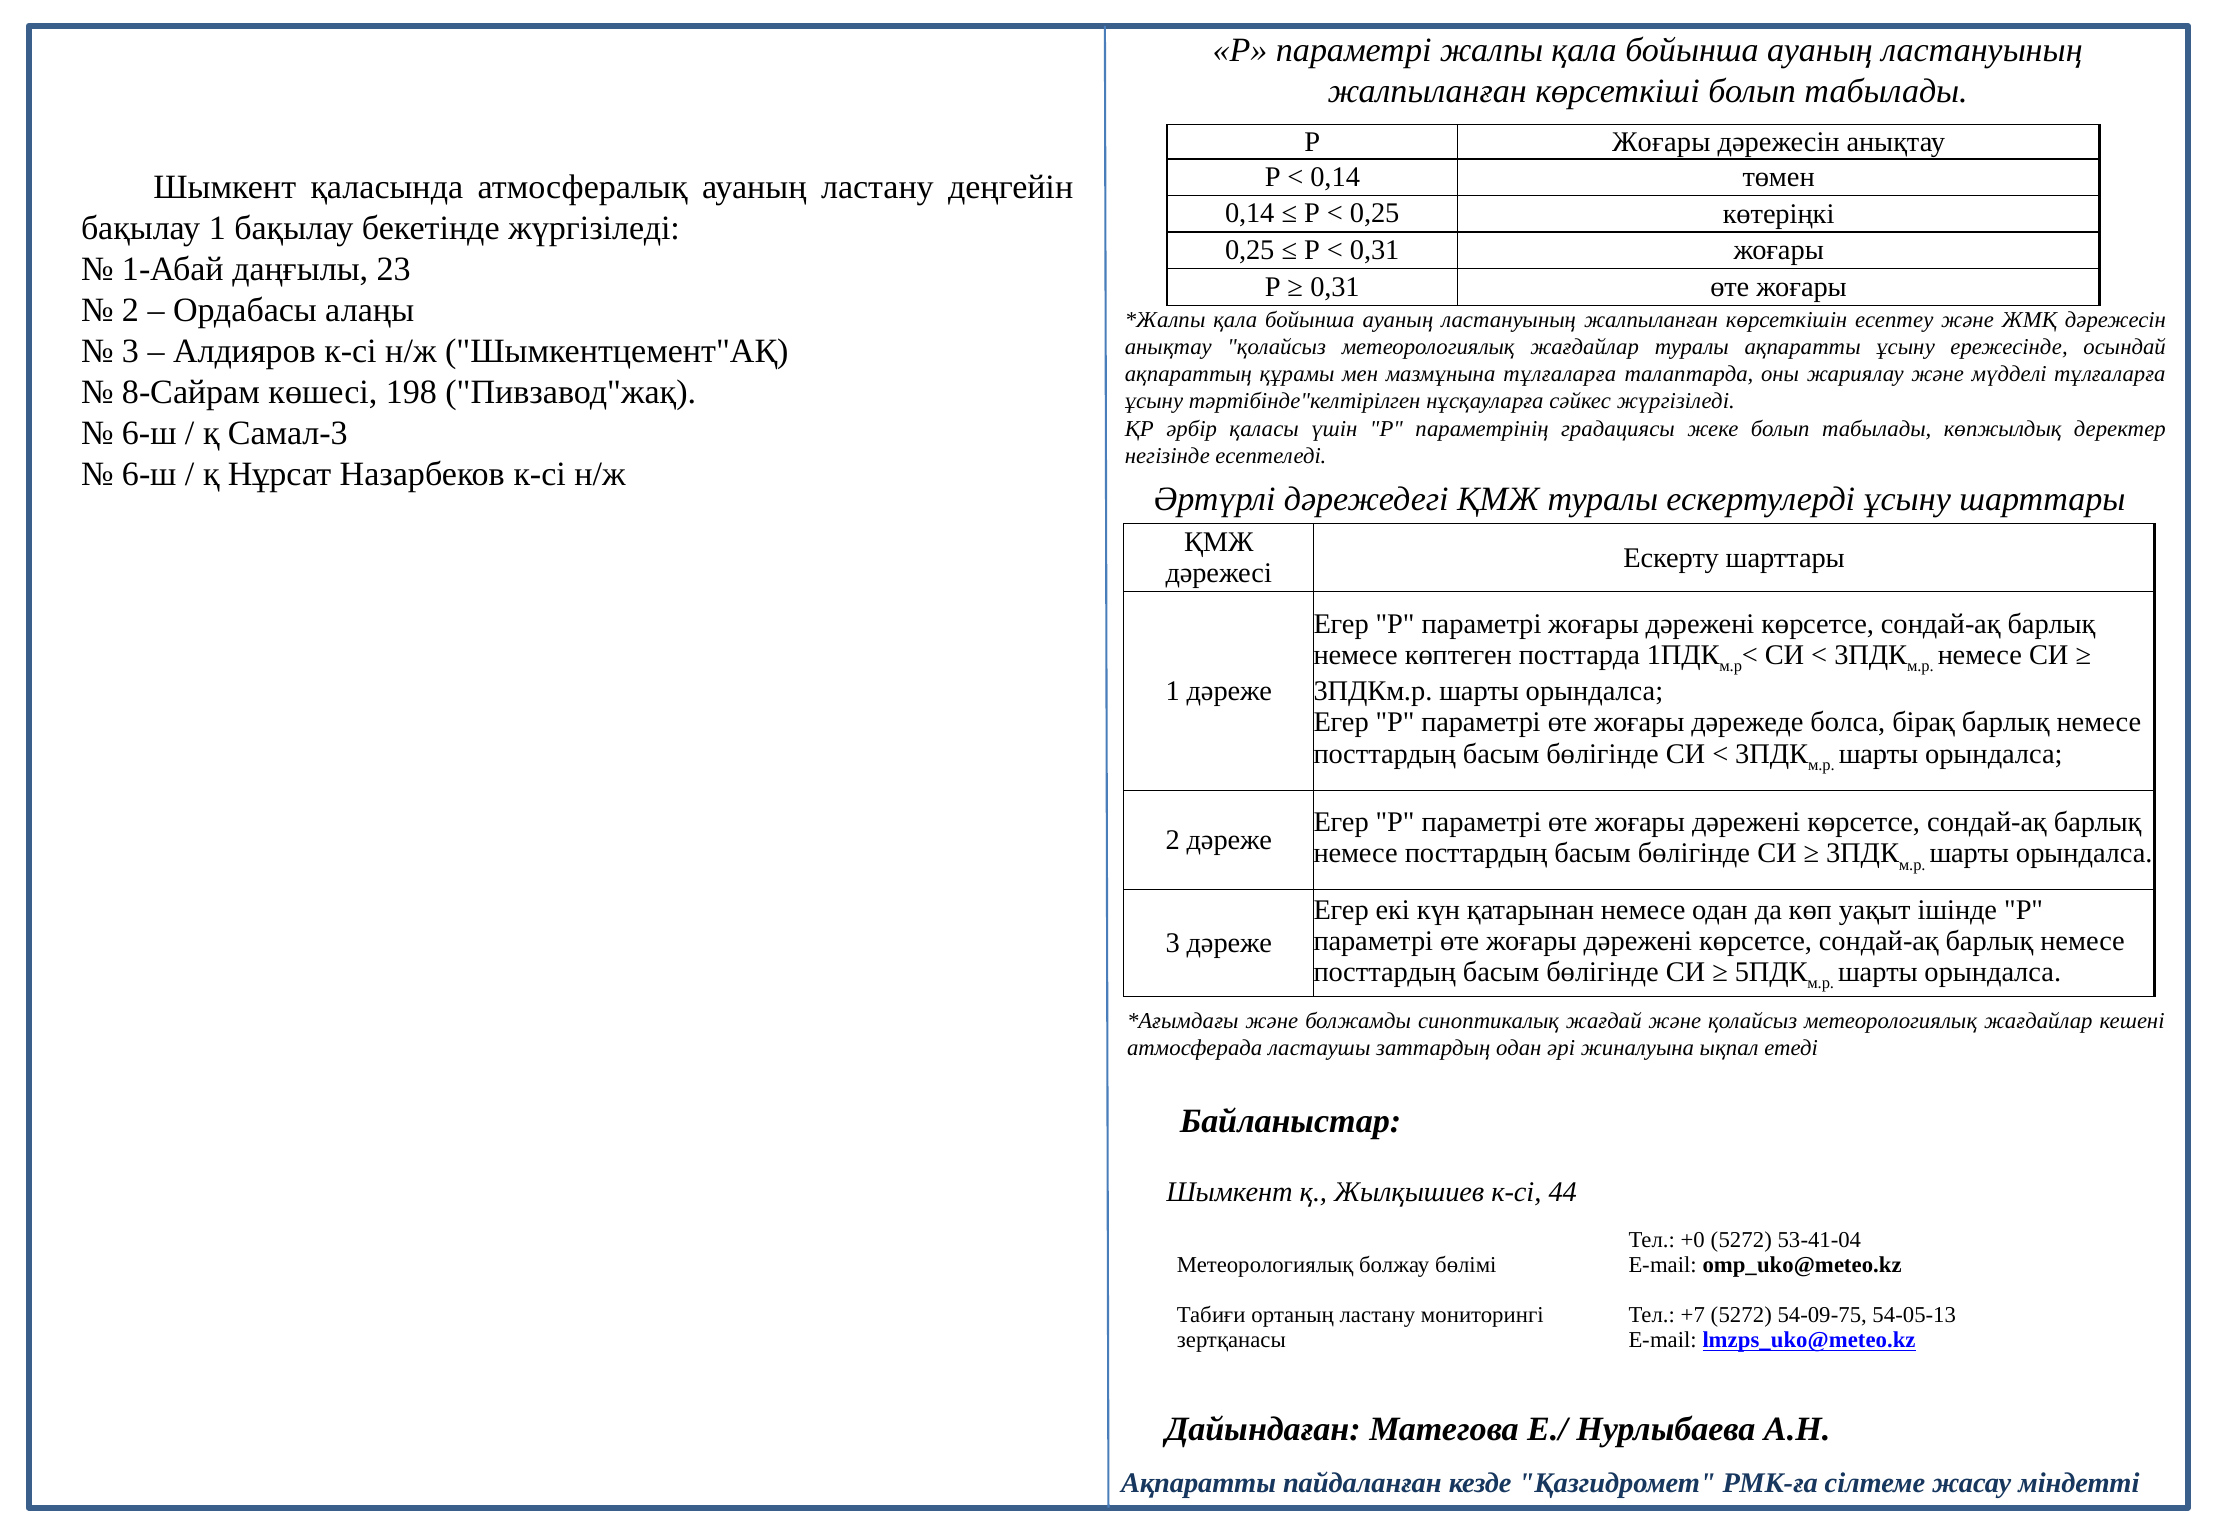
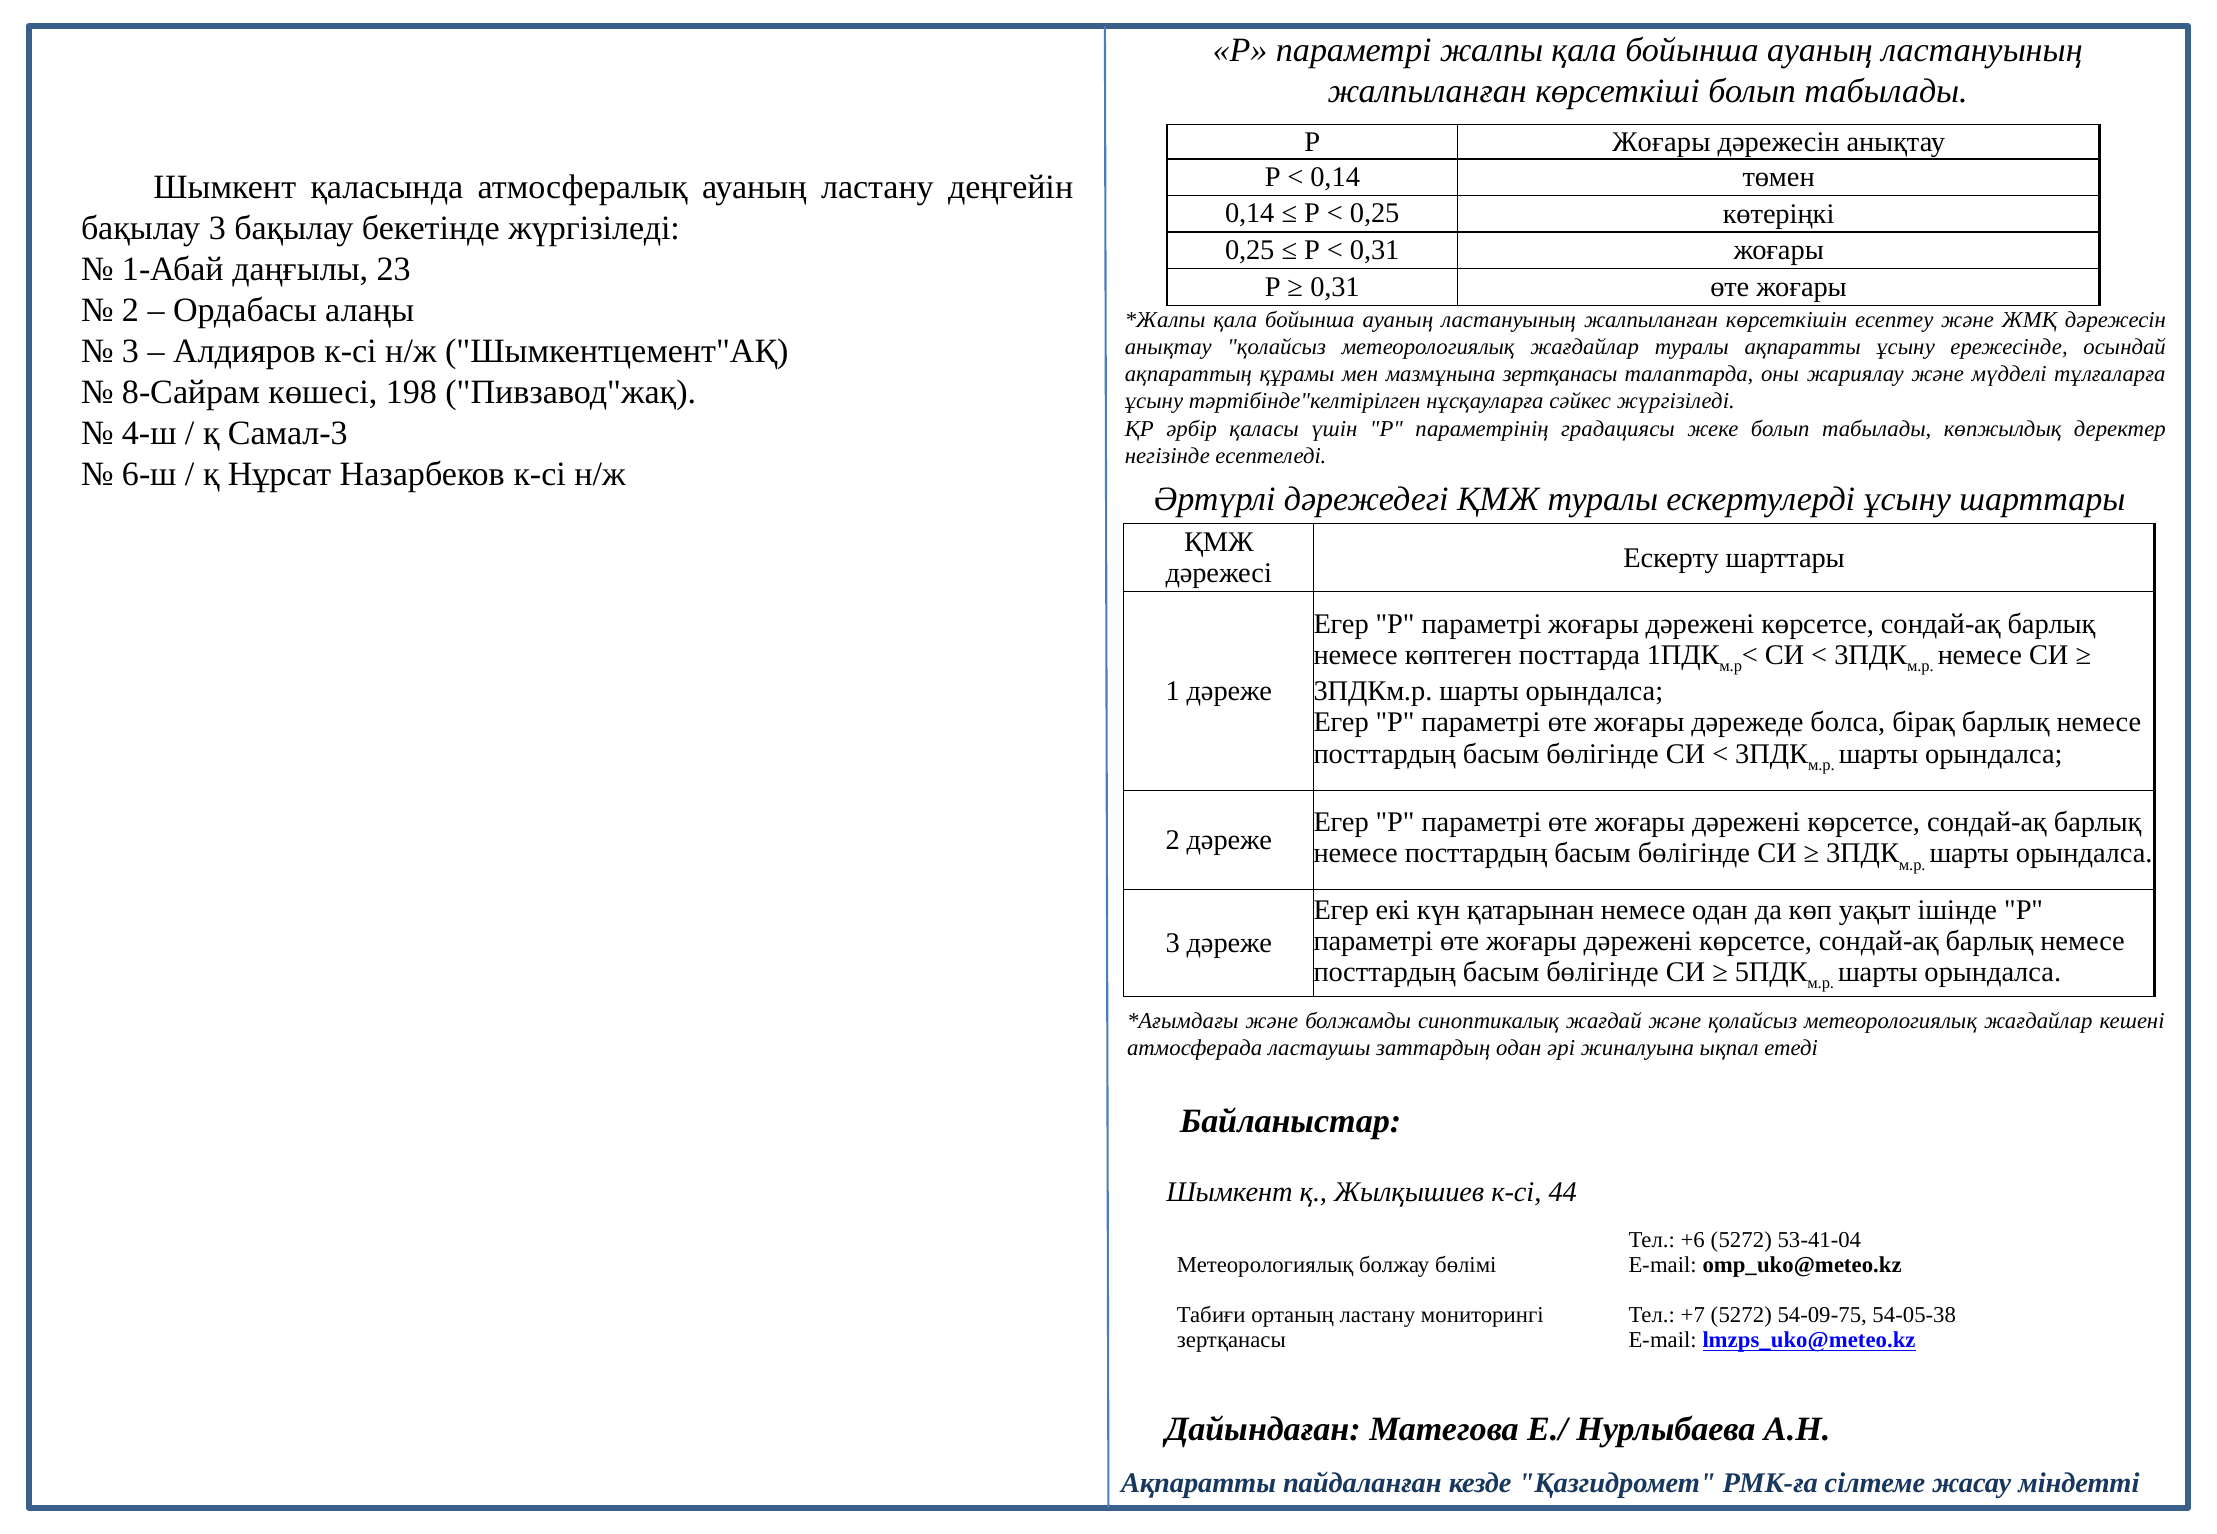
бақылау 1: 1 -> 3
мазмұнына тұлғаларға: тұлғаларға -> зертқанасы
6-ш at (149, 433): 6-ш -> 4-ш
+0: +0 -> +6
54-05-13: 54-05-13 -> 54-05-38
